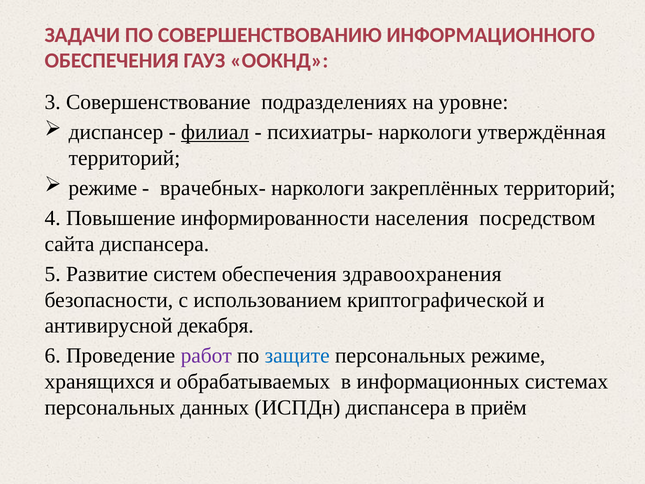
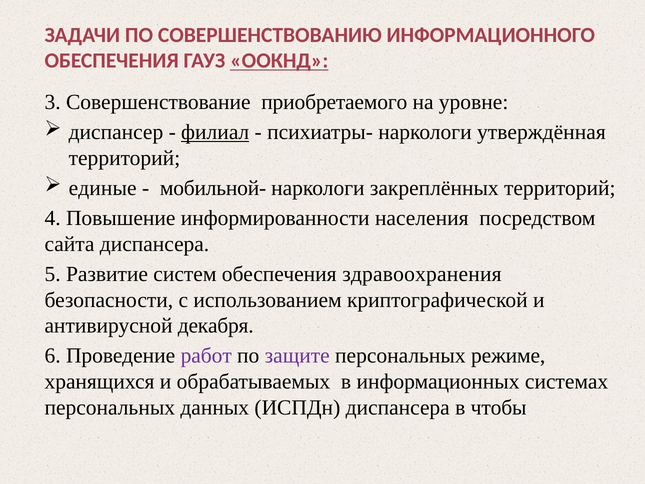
ООКНД underline: none -> present
подразделениях: подразделениях -> приобретаемого
режиме at (103, 188): режиме -> единые
врачебных-: врачебных- -> мобильной-
защите colour: blue -> purple
приём: приём -> чтобы
